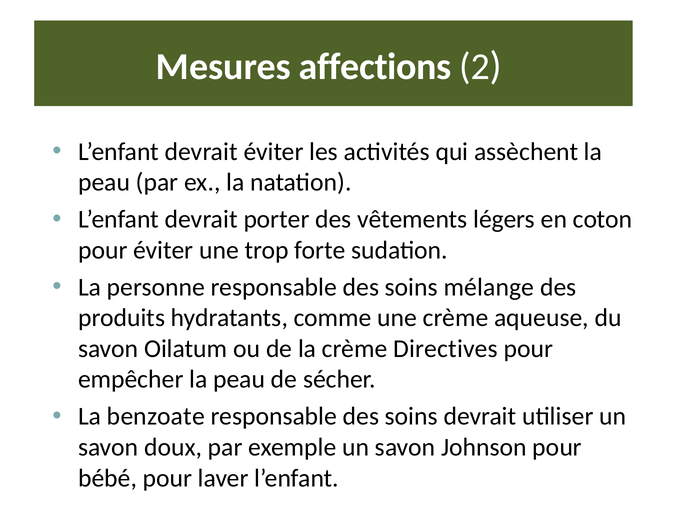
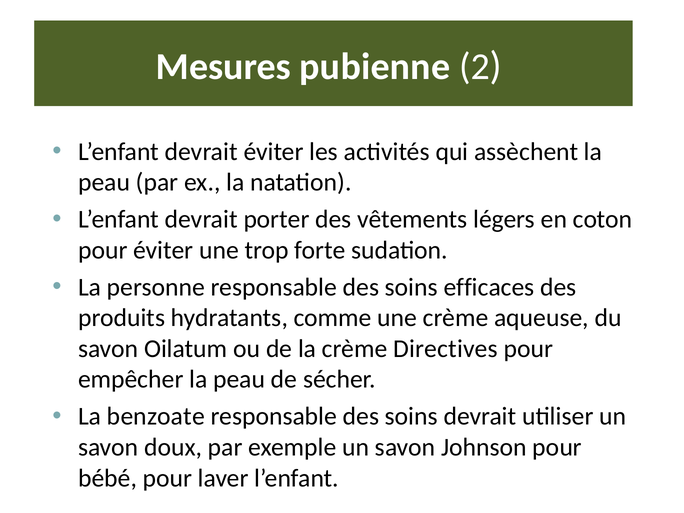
affections: affections -> pubienne
mélange: mélange -> efficaces
